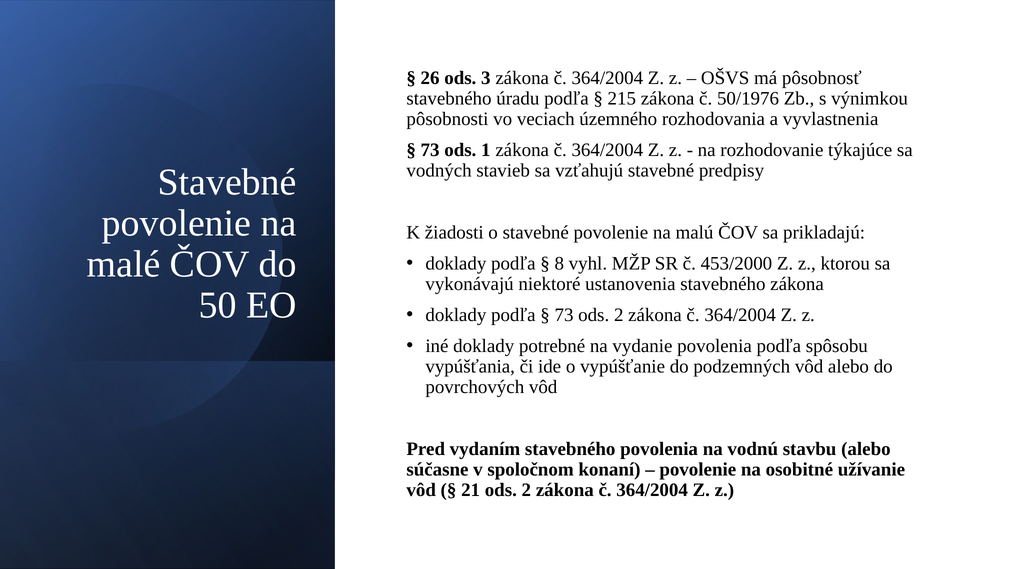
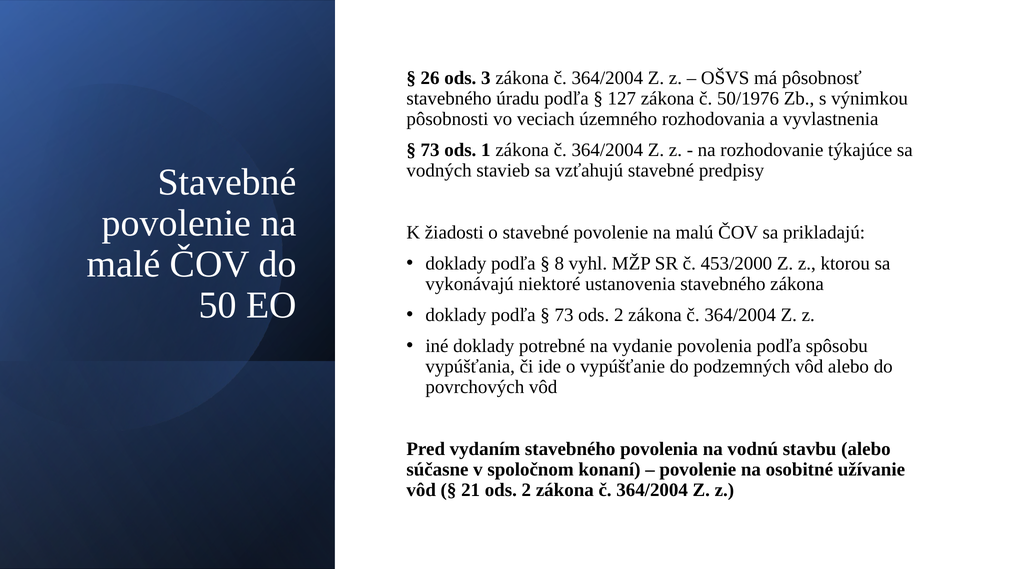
215: 215 -> 127
